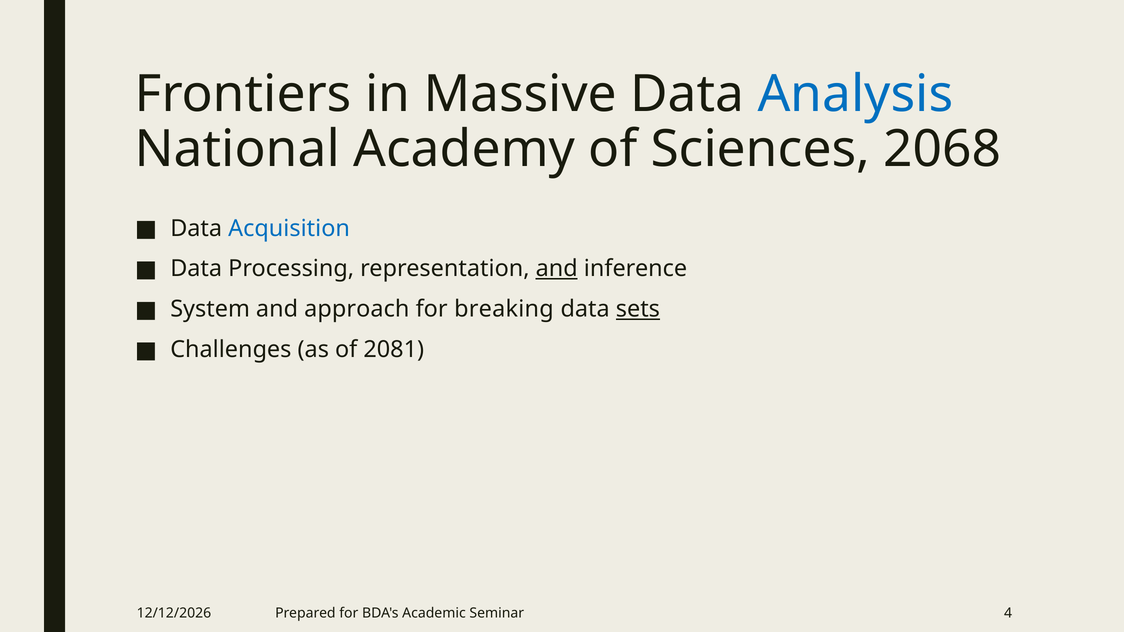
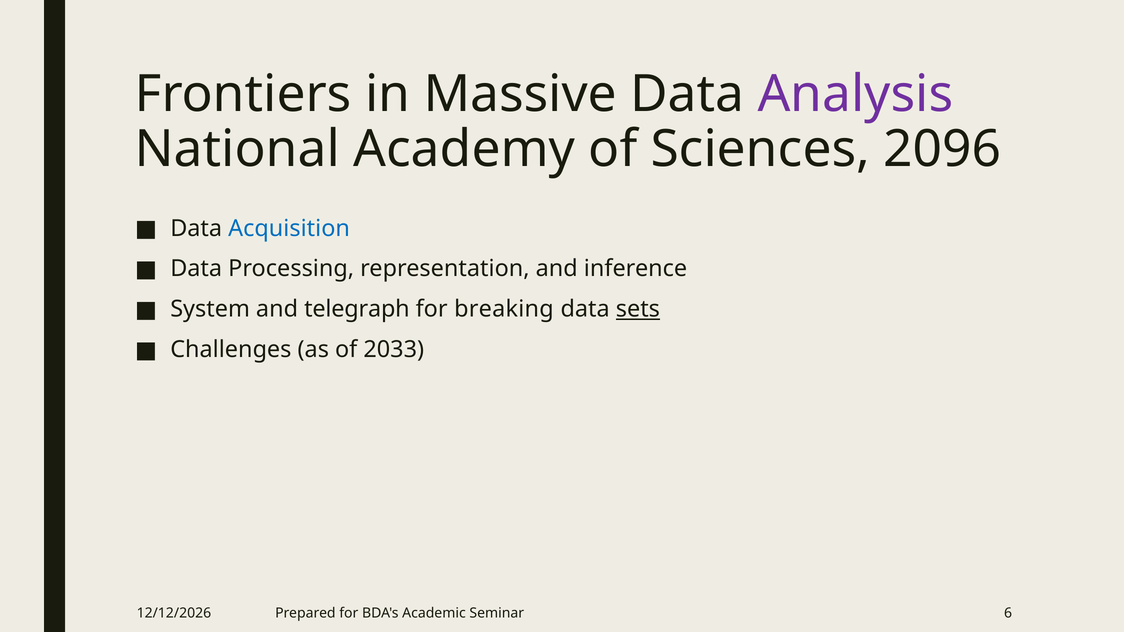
Analysis colour: blue -> purple
2068: 2068 -> 2096
and at (557, 269) underline: present -> none
approach: approach -> telegraph
2081: 2081 -> 2033
4: 4 -> 6
